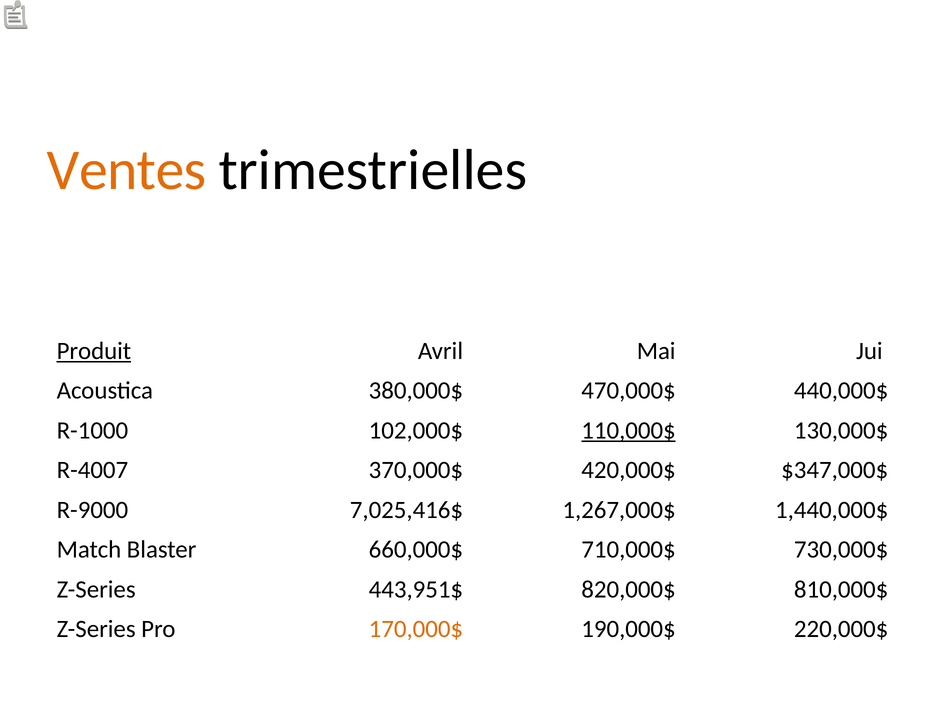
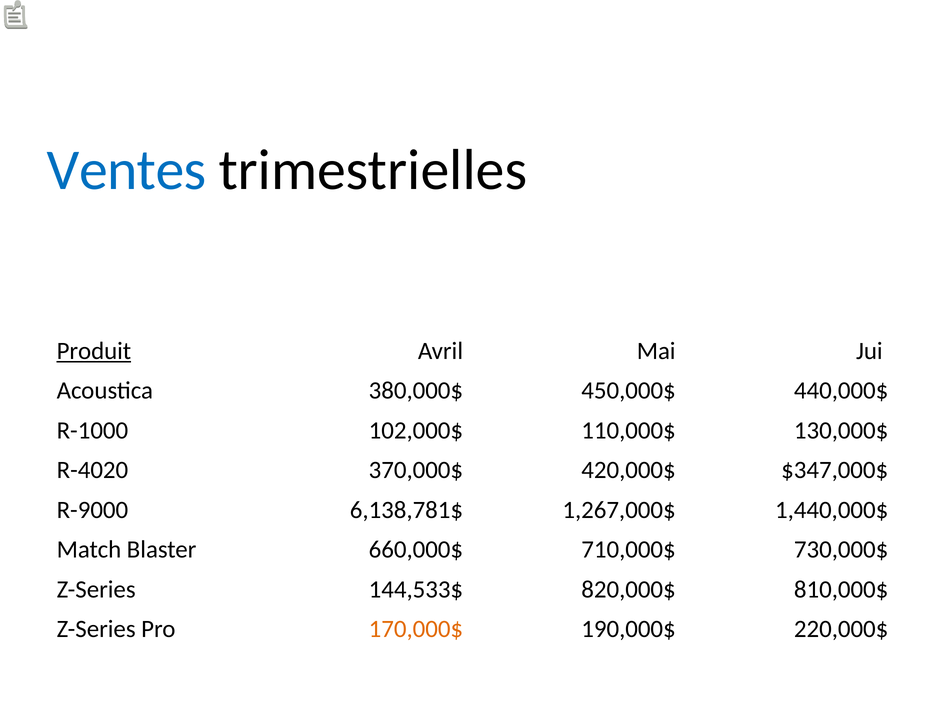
Ventes colour: orange -> blue
470,000$: 470,000$ -> 450,000$
110,000$ underline: present -> none
R-4007: R-4007 -> R-4020
7,025,416$: 7,025,416$ -> 6,138,781$
443,951$: 443,951$ -> 144,533$
